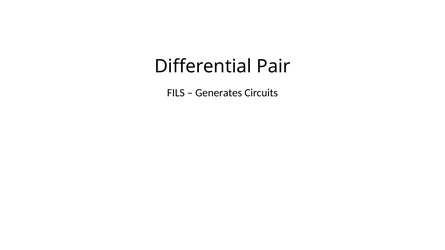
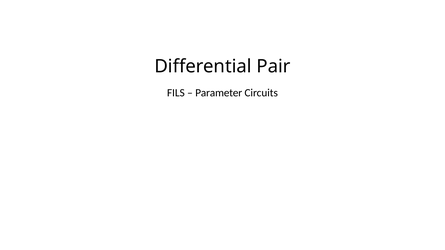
Generates: Generates -> Parameter
